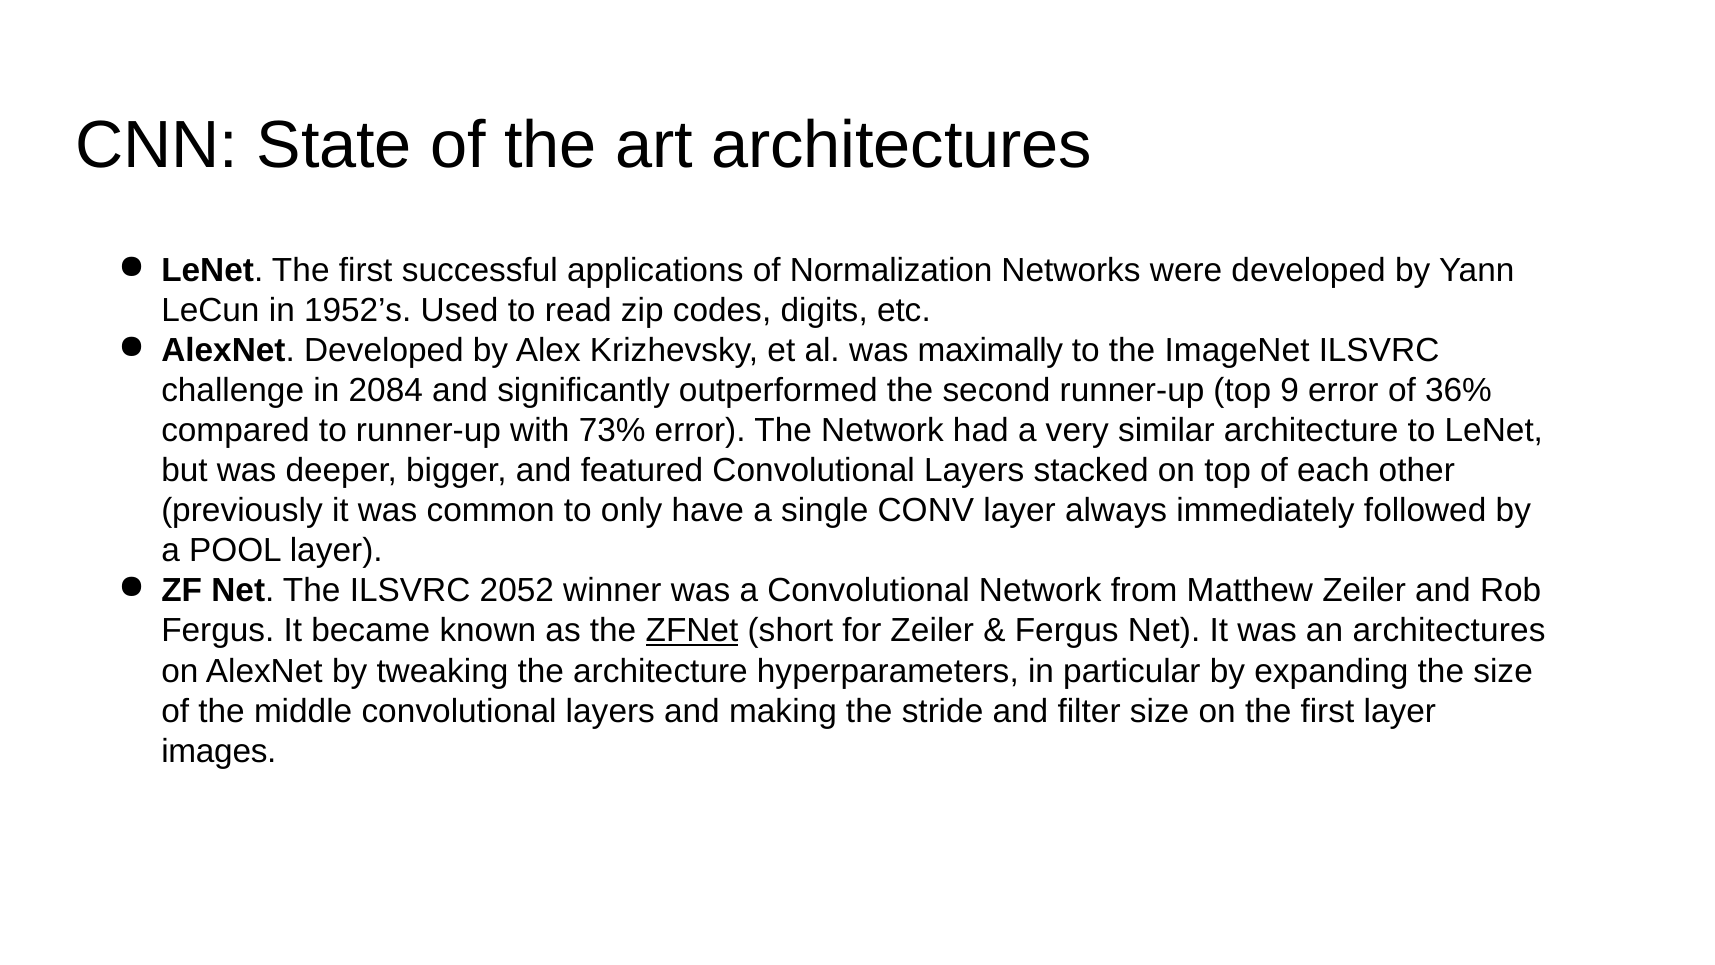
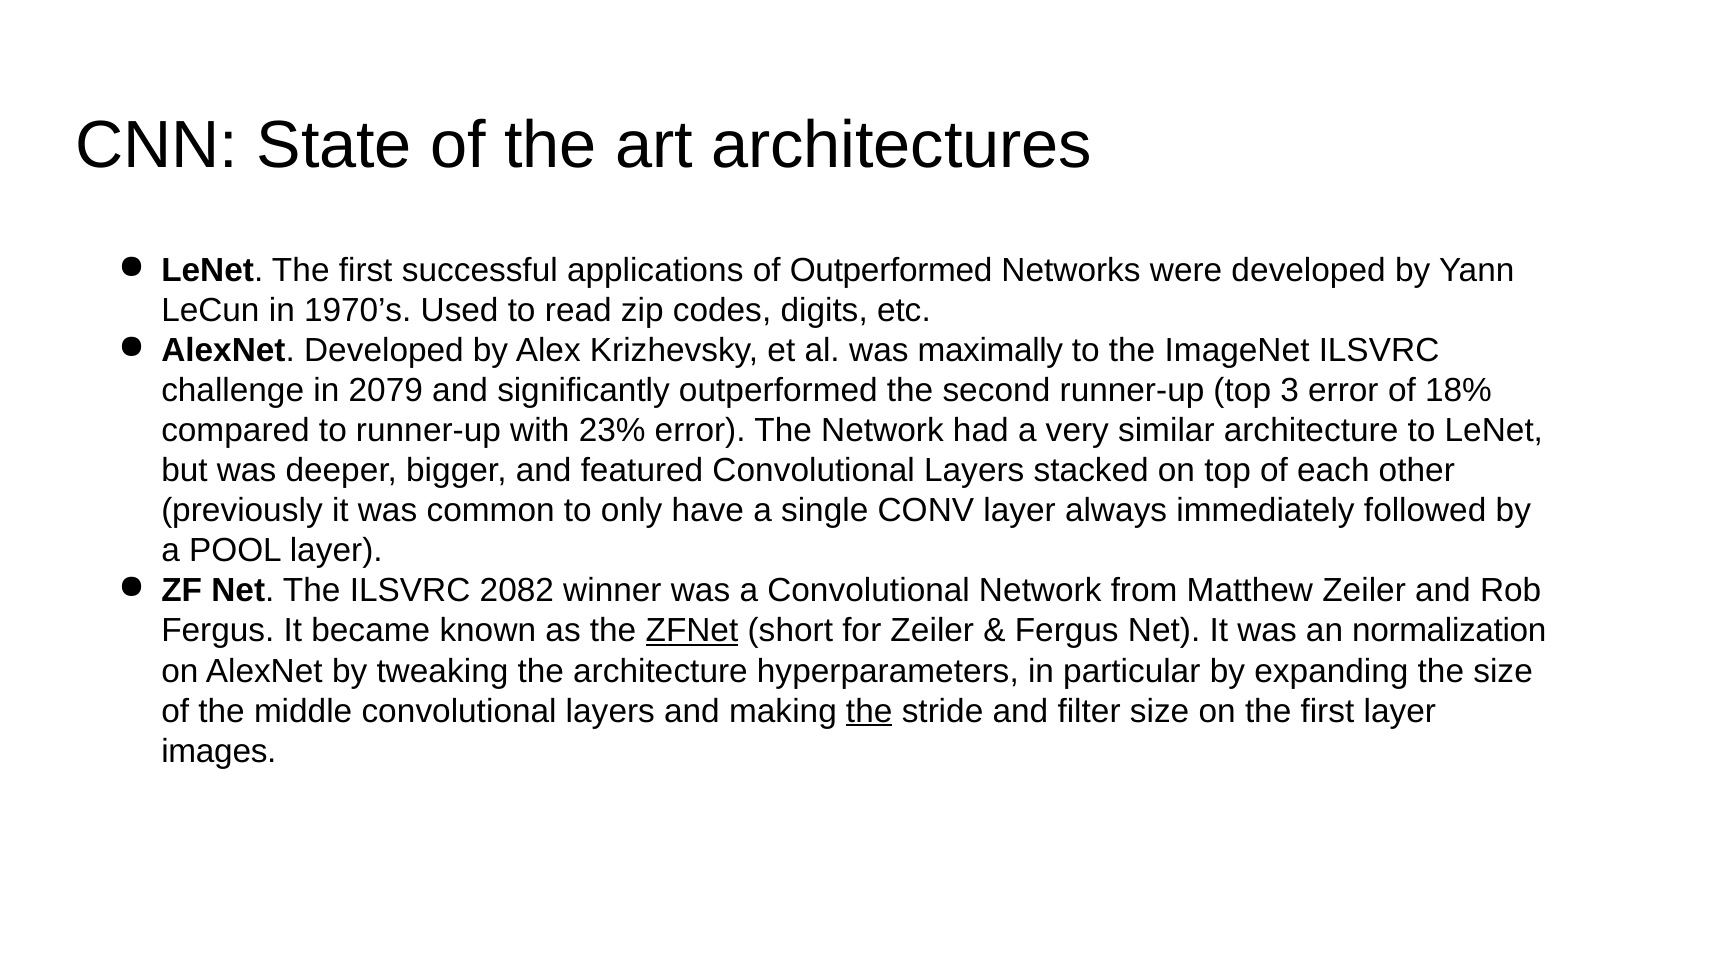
of Normalization: Normalization -> Outperformed
1952’s: 1952’s -> 1970’s
2084: 2084 -> 2079
9: 9 -> 3
36%: 36% -> 18%
73%: 73% -> 23%
2052: 2052 -> 2082
an architectures: architectures -> normalization
the at (869, 711) underline: none -> present
